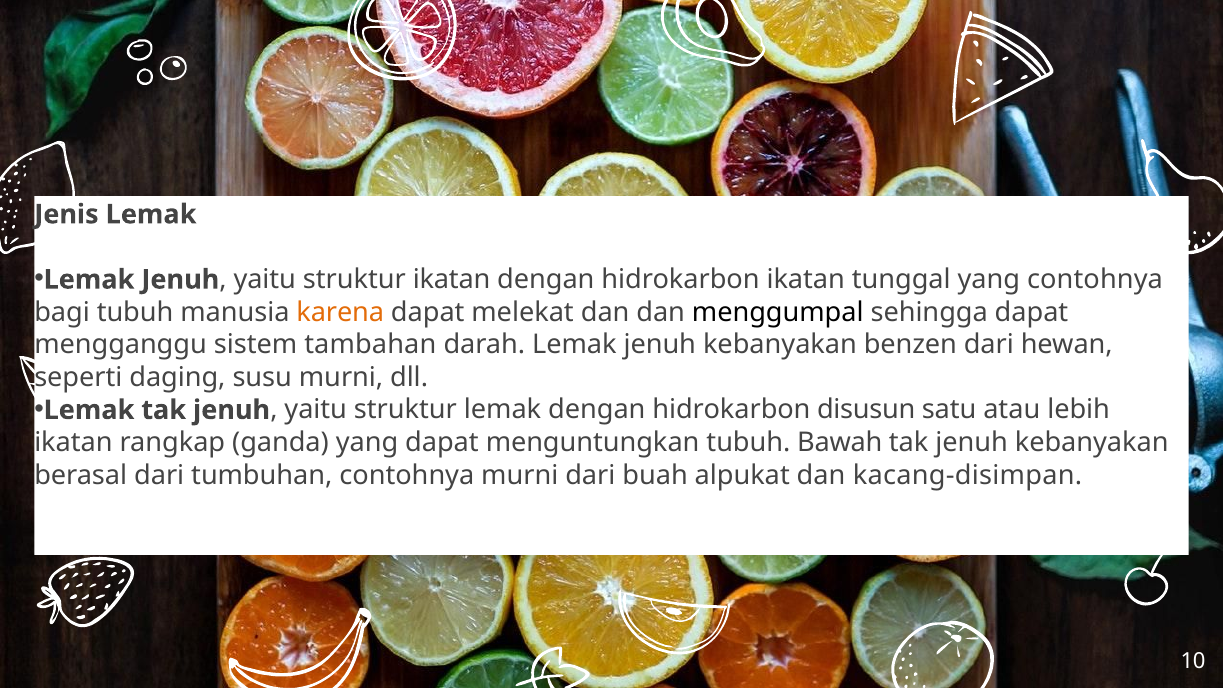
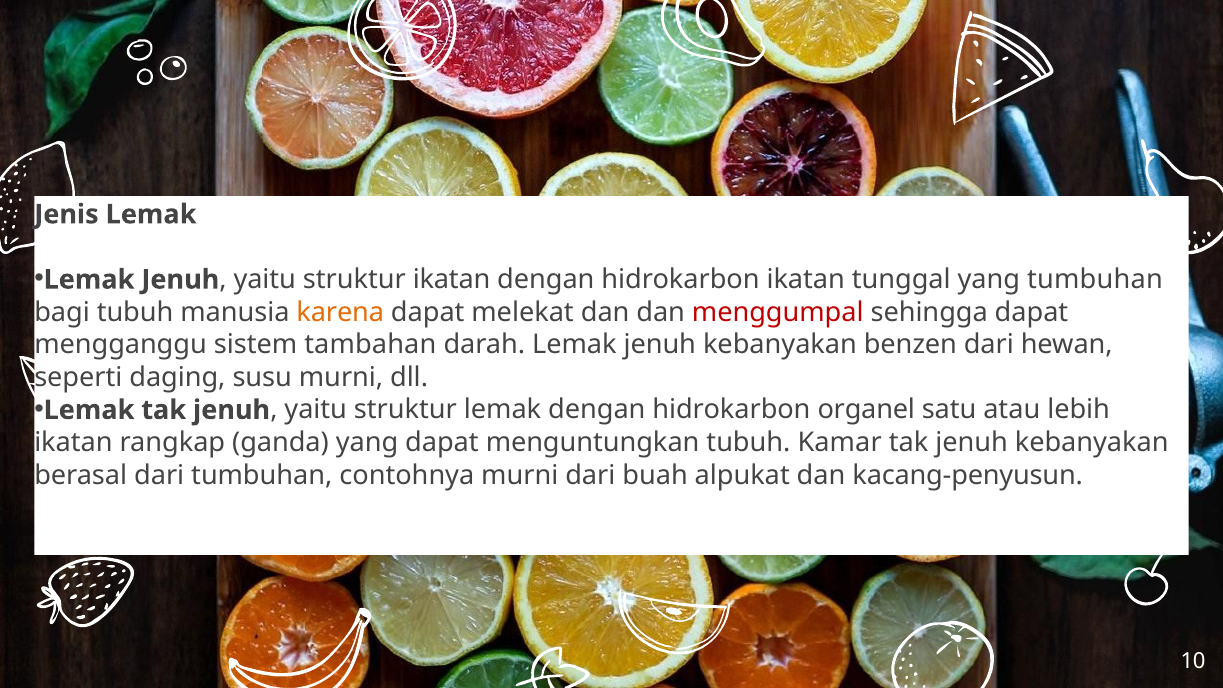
yang contohnya: contohnya -> tumbuhan
menggumpal colour: black -> red
disusun: disusun -> organel
Bawah: Bawah -> Kamar
kacang-disimpan: kacang-disimpan -> kacang-penyusun
